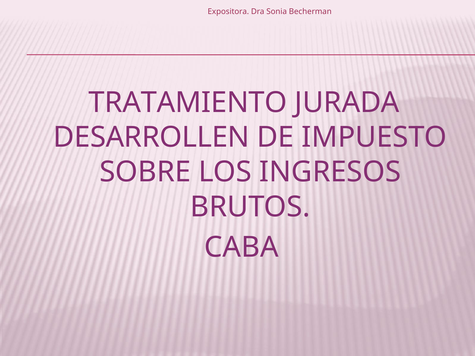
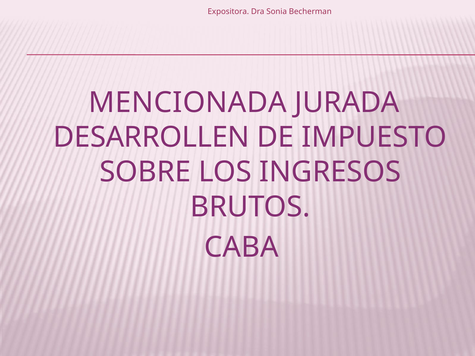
TRATAMIENTO: TRATAMIENTO -> MENCIONADA
